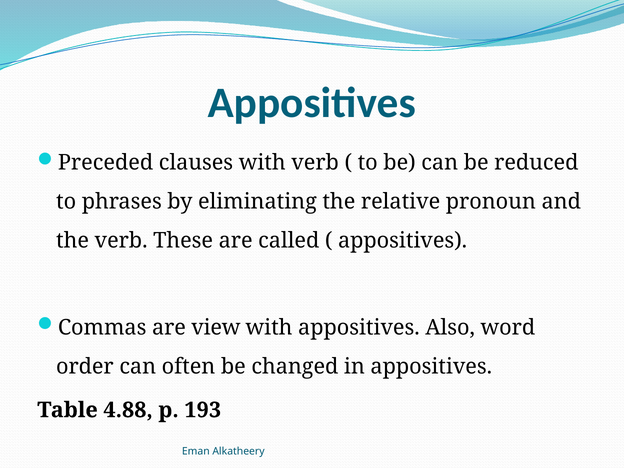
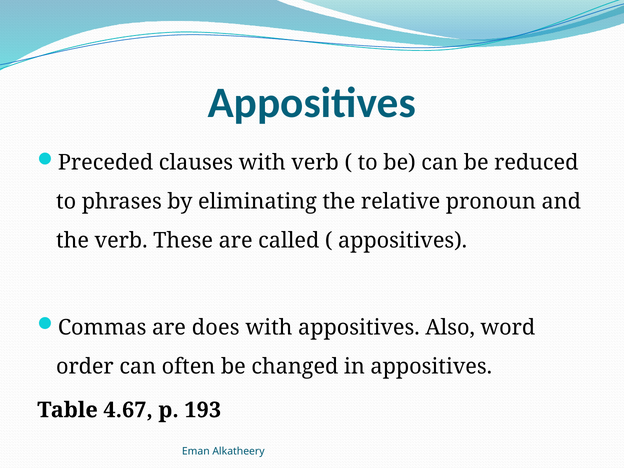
view: view -> does
4.88: 4.88 -> 4.67
